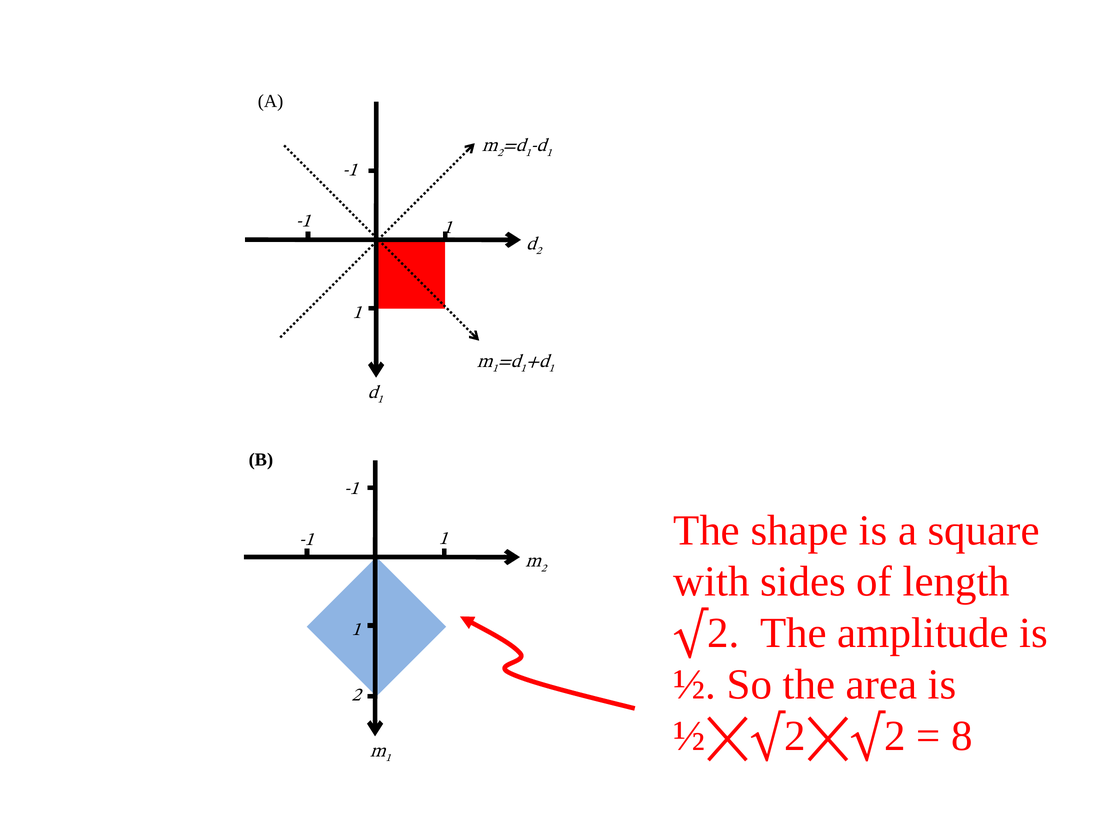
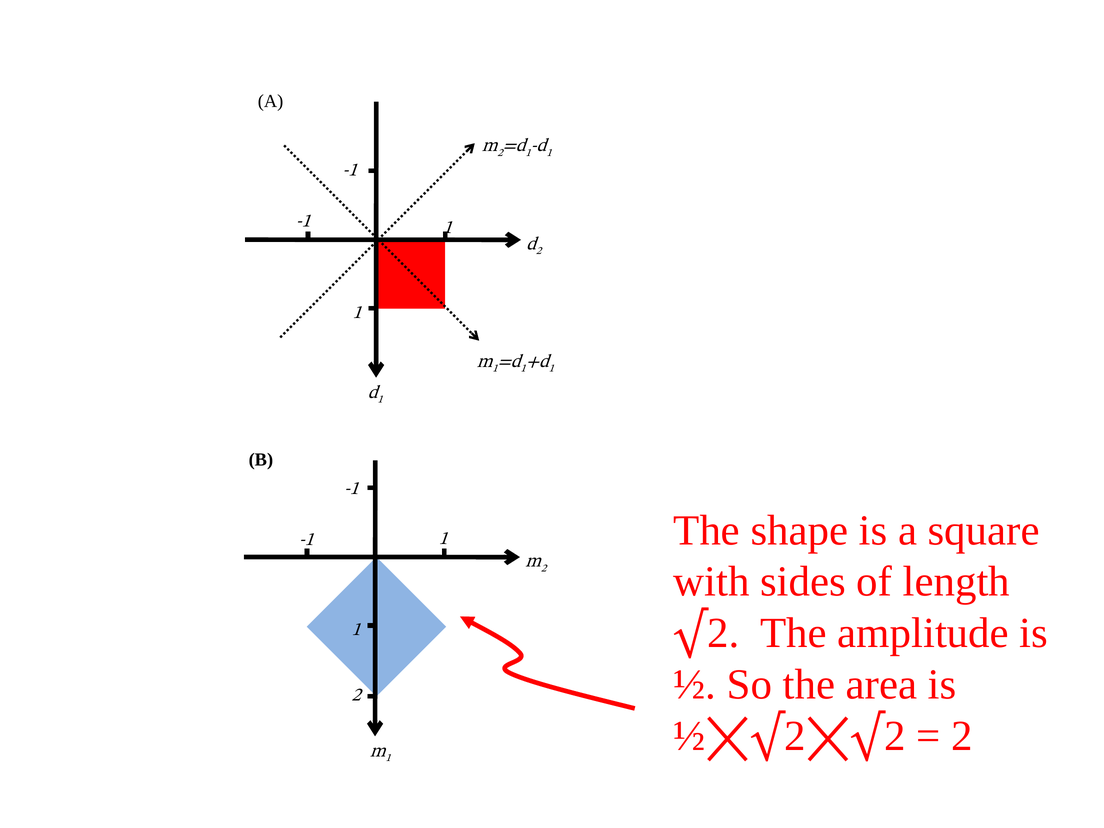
8 at (962, 736): 8 -> 2
